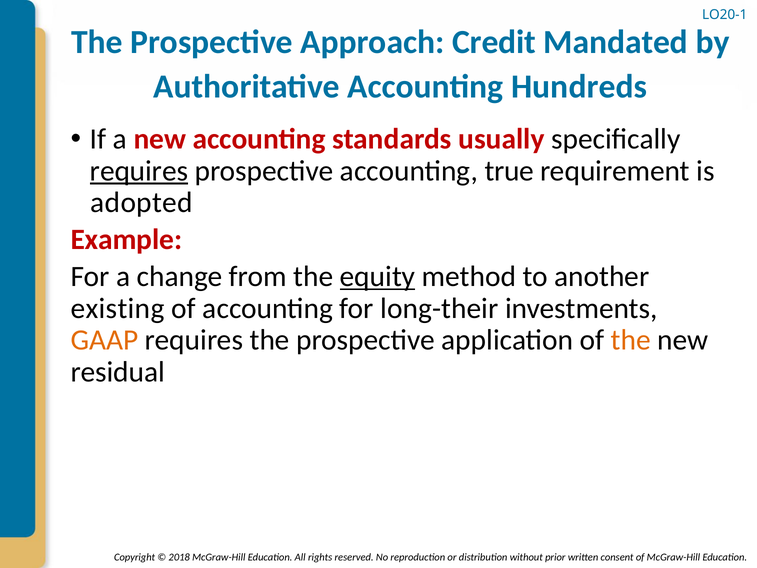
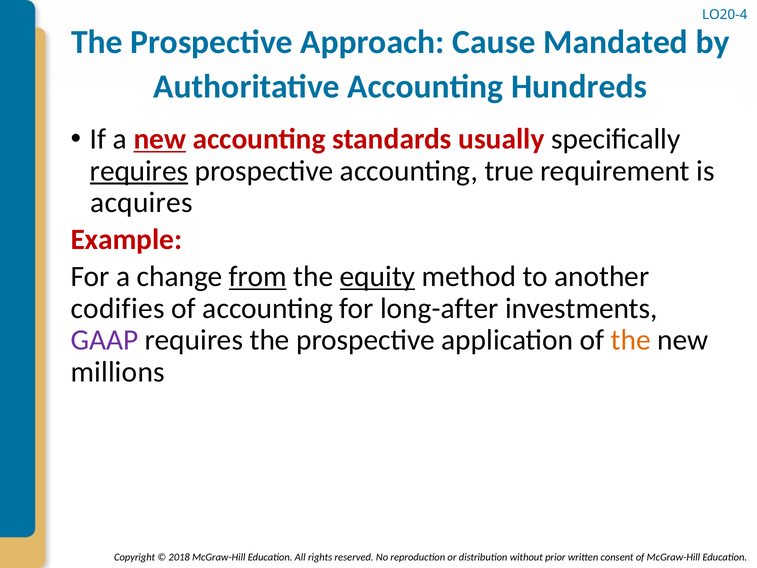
LO20-1: LO20-1 -> LO20-4
Credit: Credit -> Cause
new at (160, 139) underline: none -> present
adopted: adopted -> acquires
from underline: none -> present
existing: existing -> codifies
long-their: long-their -> long-after
GAAP colour: orange -> purple
residual: residual -> millions
